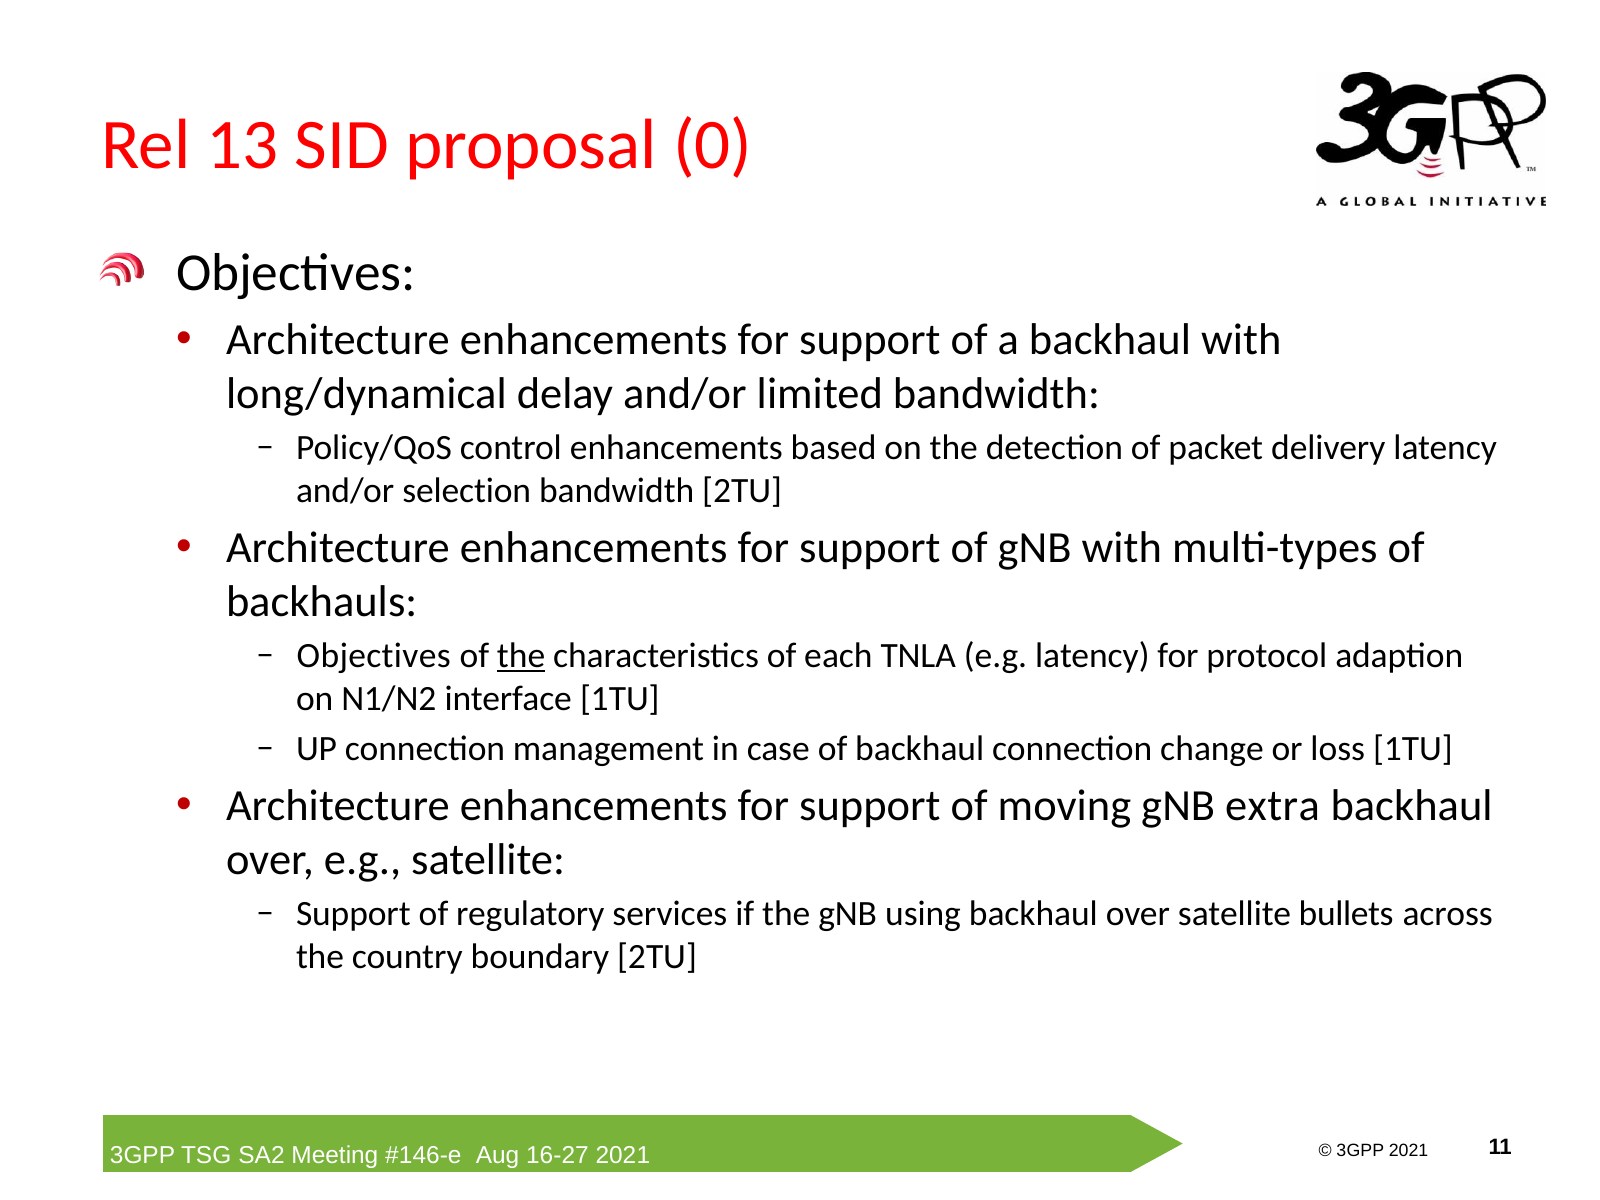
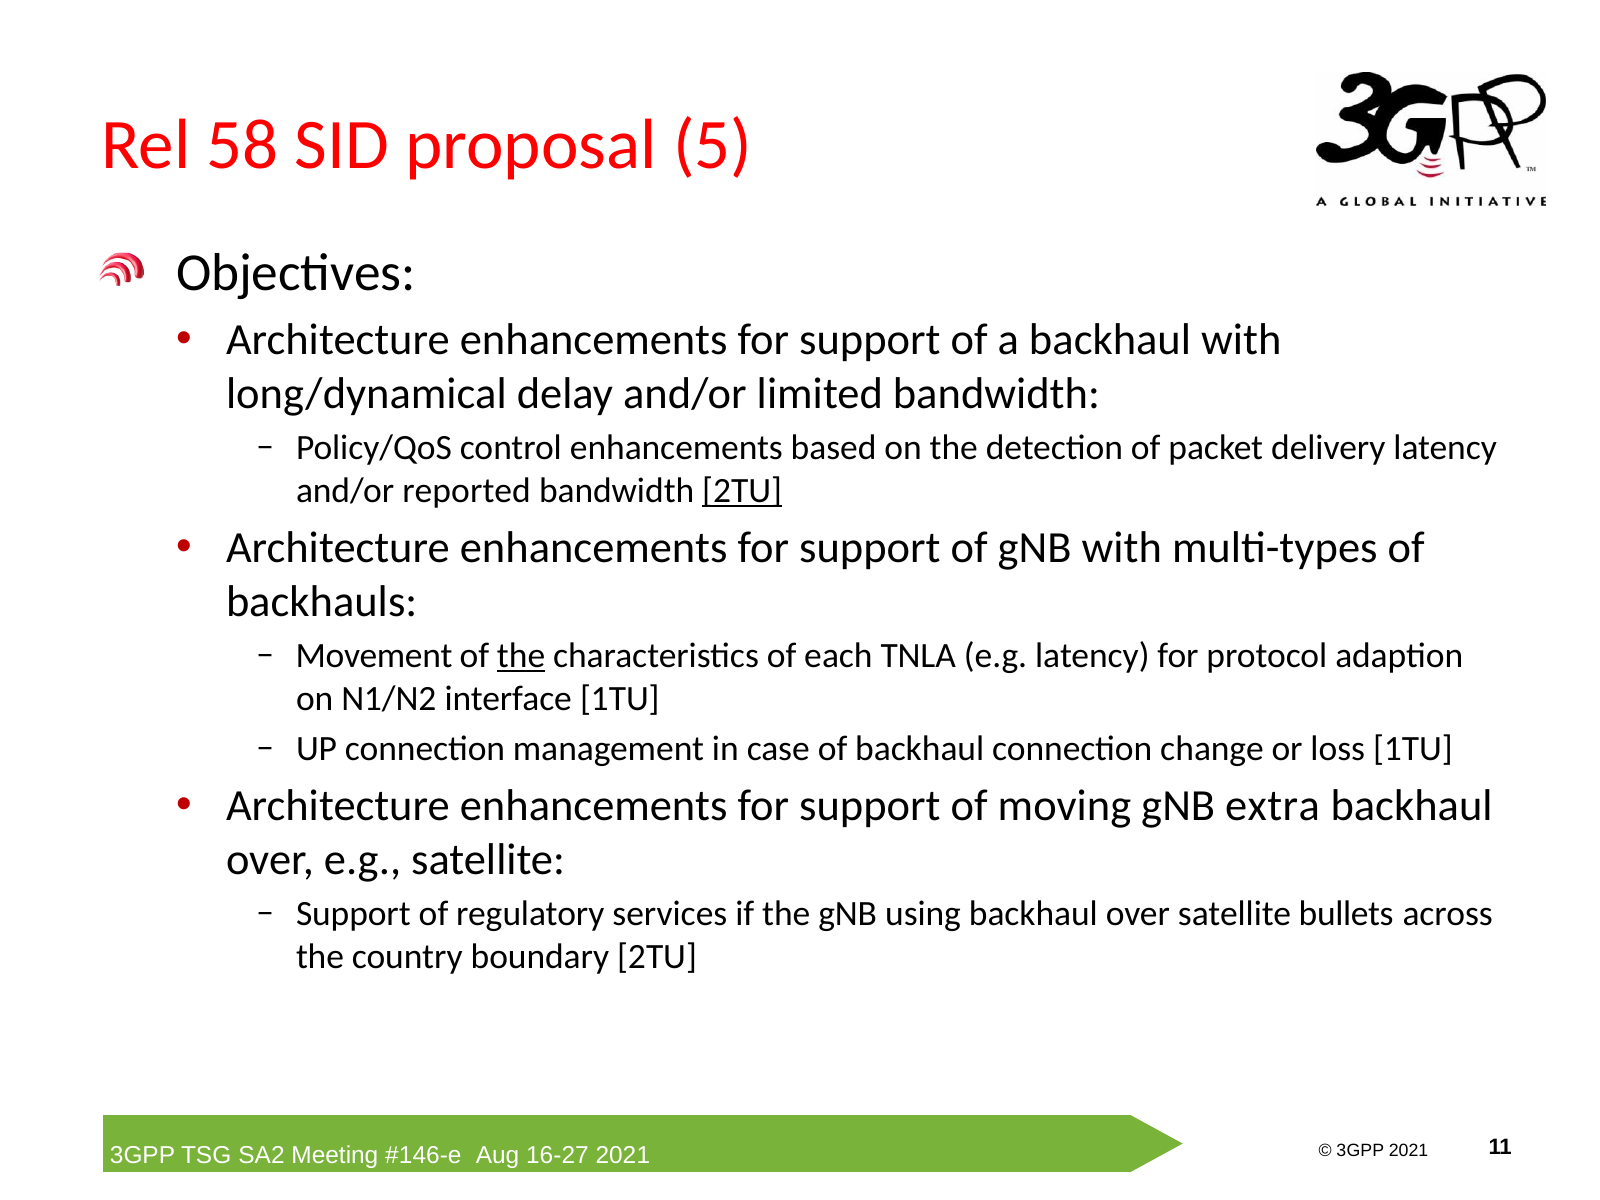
13: 13 -> 58
0: 0 -> 5
selection: selection -> reported
2TU at (742, 491) underline: none -> present
Objectives at (374, 656): Objectives -> Movement
